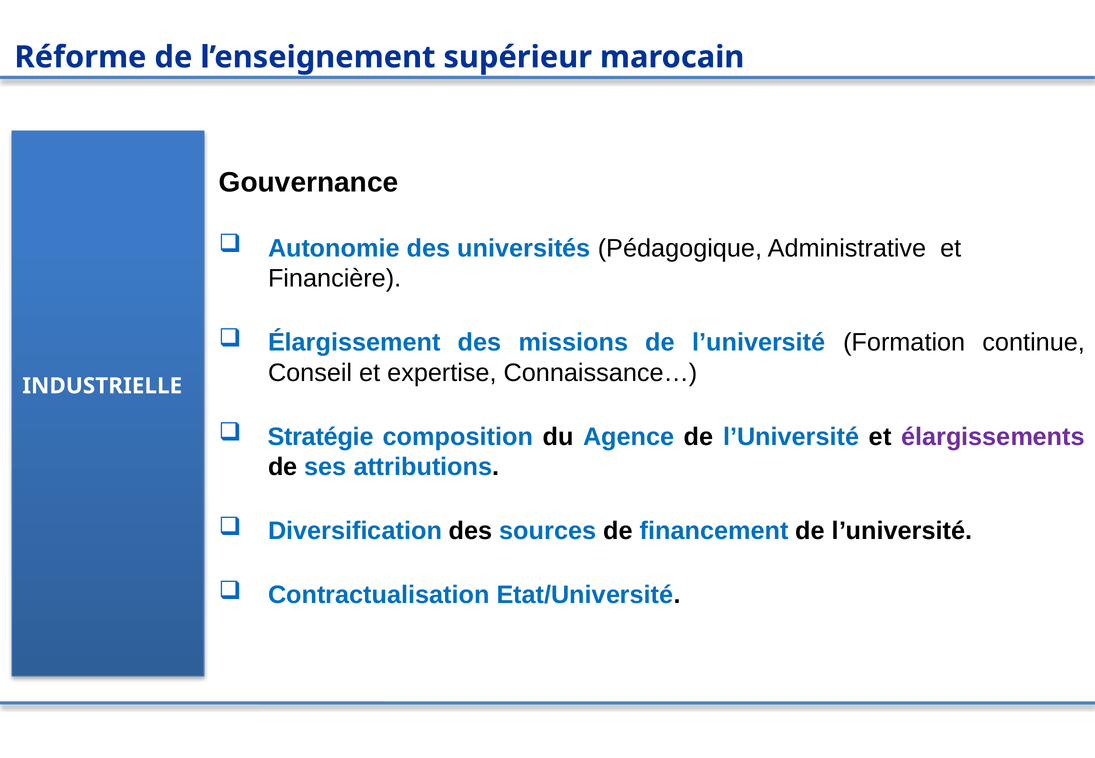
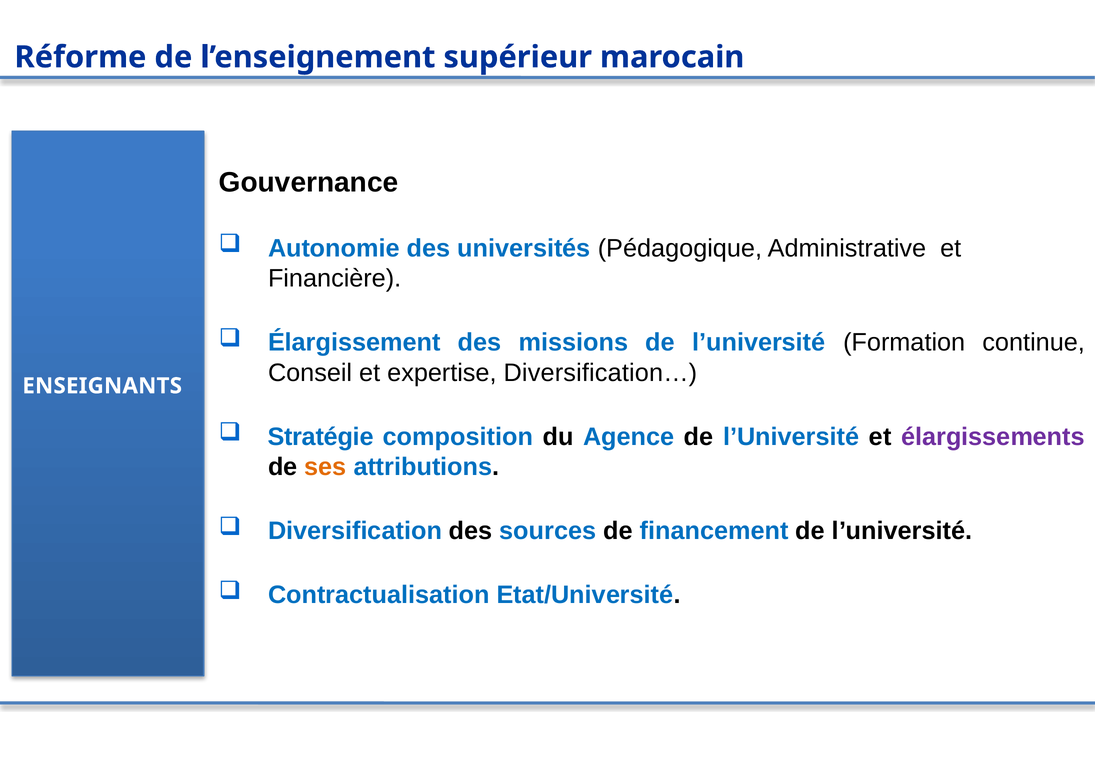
Connaissance…: Connaissance… -> Diversification…
INDUSTRIELLE: INDUSTRIELLE -> ENSEIGNANTS
ses colour: blue -> orange
